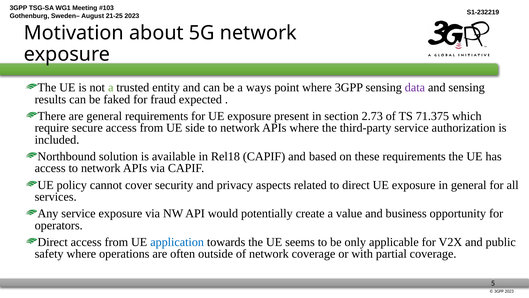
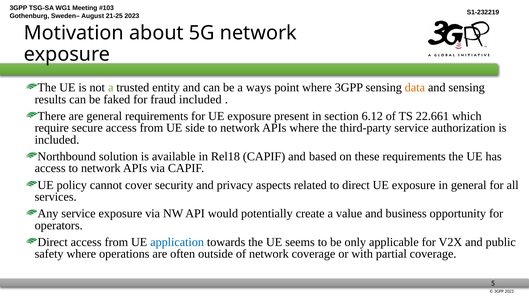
data colour: purple -> orange
fraud expected: expected -> included
2.73: 2.73 -> 6.12
71.375: 71.375 -> 22.661
